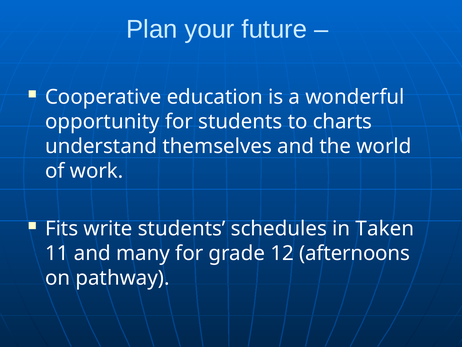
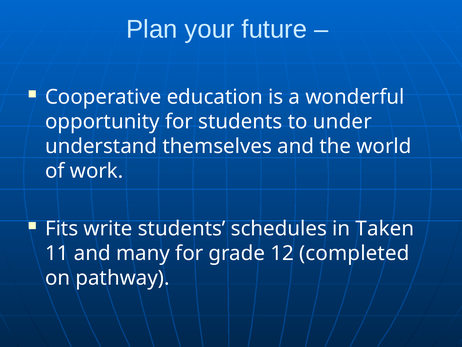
charts: charts -> under
afternoons: afternoons -> completed
